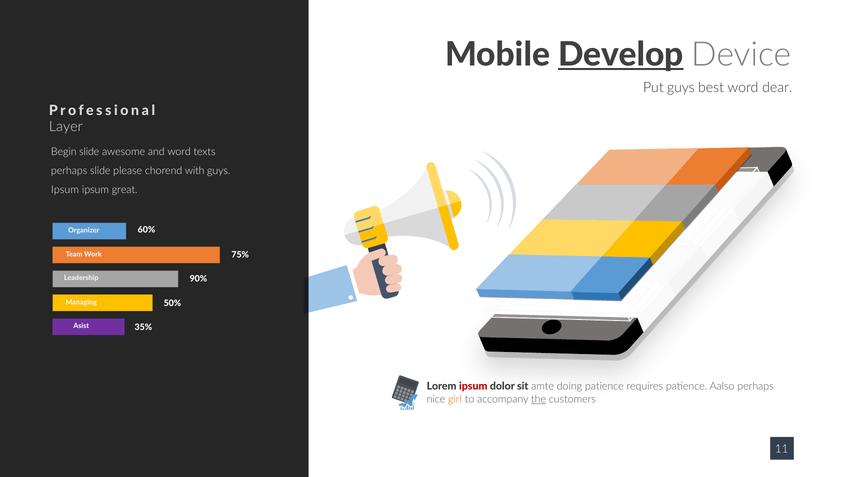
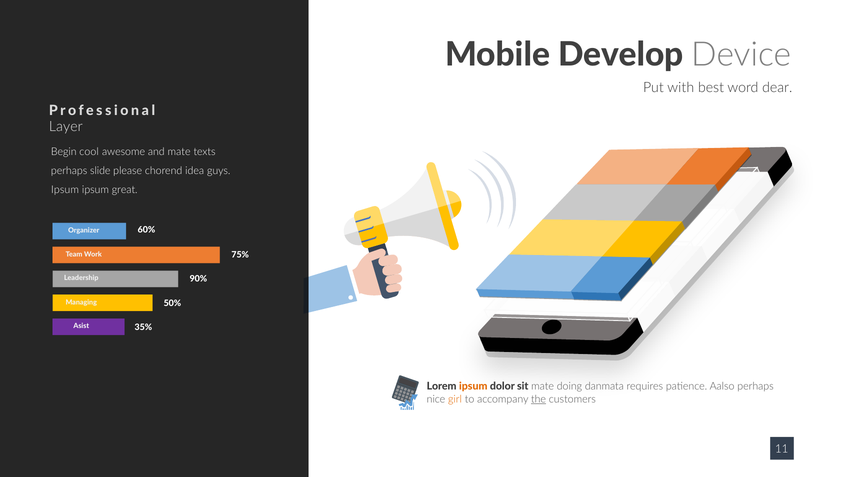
Develop underline: present -> none
Put guys: guys -> with
Begin slide: slide -> cool
and word: word -> mate
with: with -> idea
ipsum at (473, 386) colour: red -> orange
sit amte: amte -> mate
doing patience: patience -> danmata
